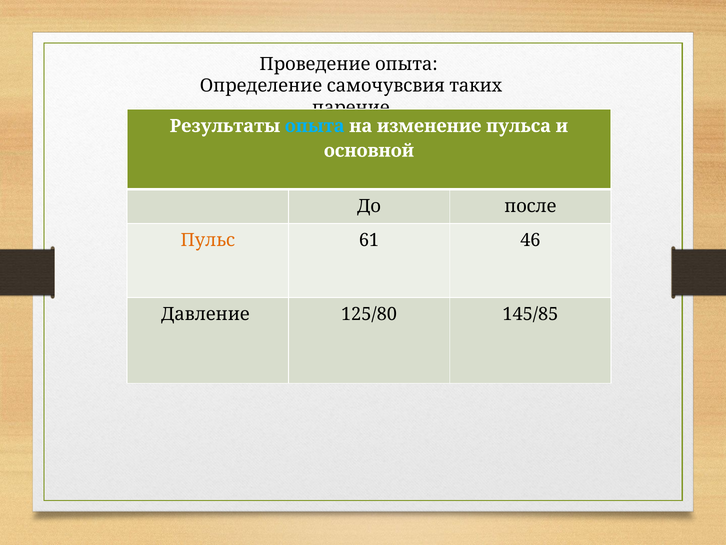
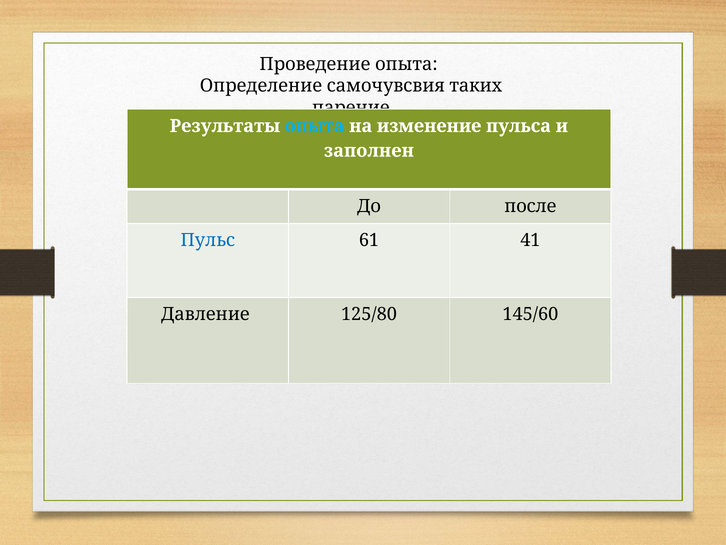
основной: основной -> заполнен
Пульс colour: orange -> blue
46: 46 -> 41
145/85: 145/85 -> 145/60
